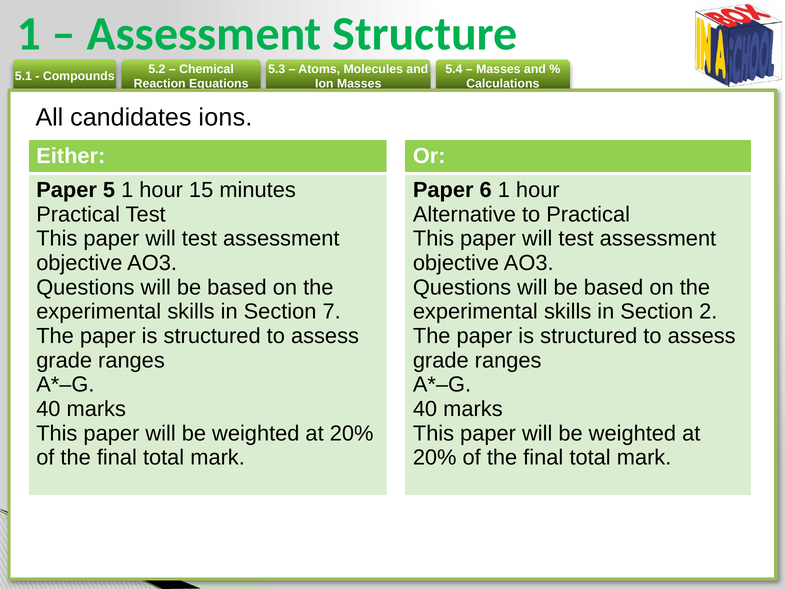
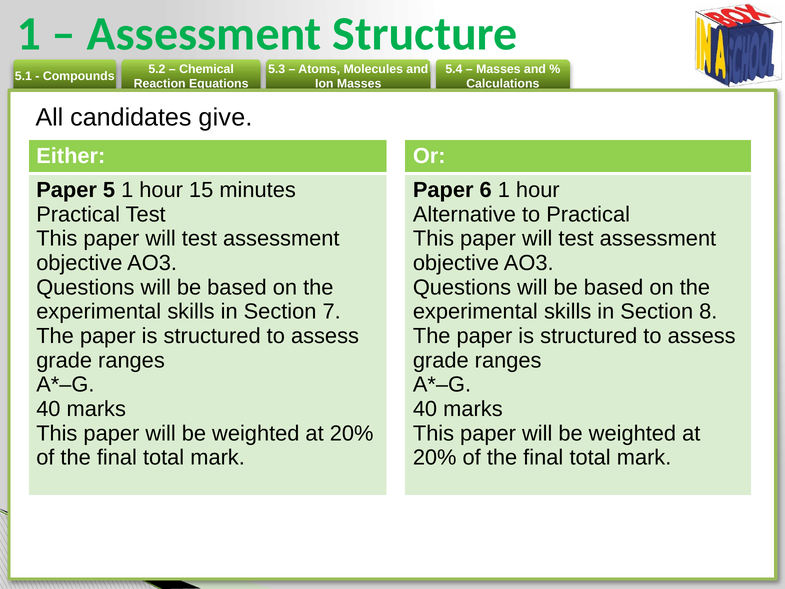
ions: ions -> give
2: 2 -> 8
